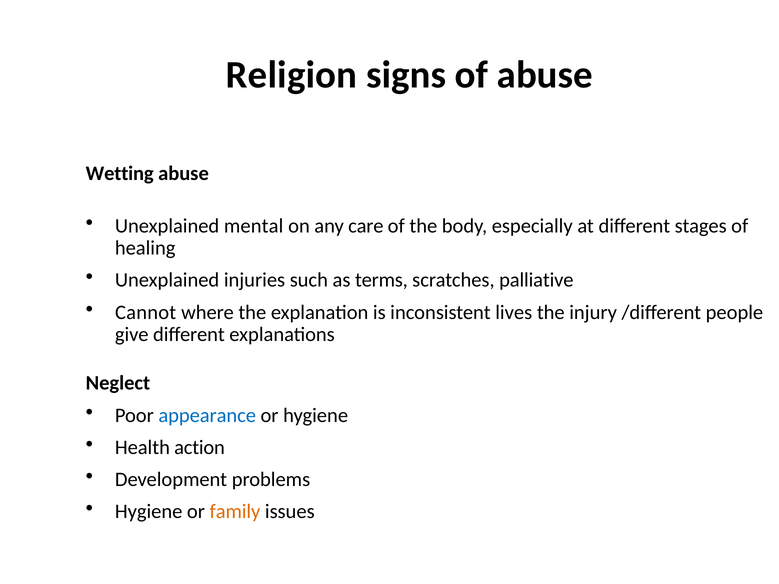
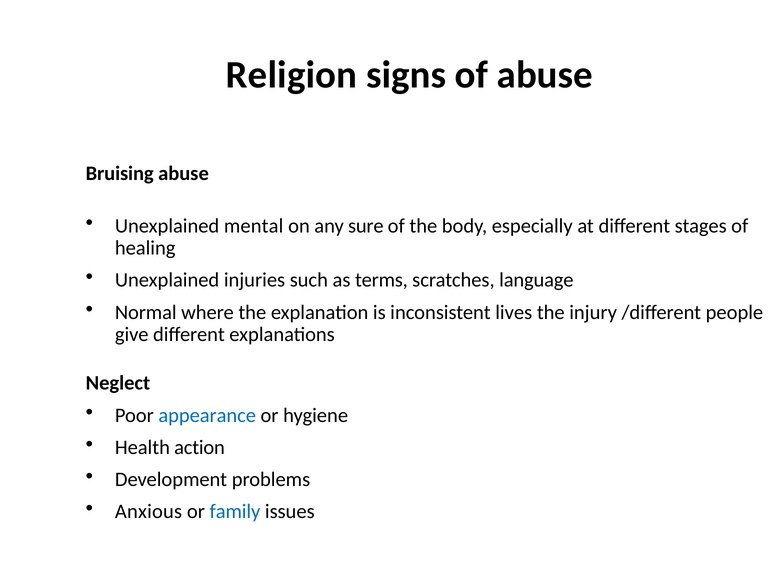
Wetting: Wetting -> Bruising
care: care -> sure
palliative: palliative -> language
Cannot: Cannot -> Normal
Hygiene at (149, 512): Hygiene -> Anxious
family colour: orange -> blue
